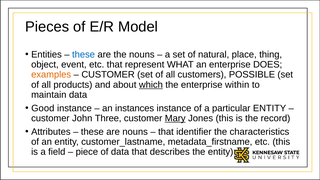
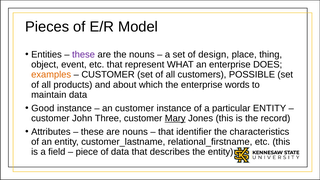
these at (84, 54) colour: blue -> purple
natural: natural -> design
which underline: present -> none
within: within -> words
an instances: instances -> customer
metadata_firstname: metadata_firstname -> relational_firstname
